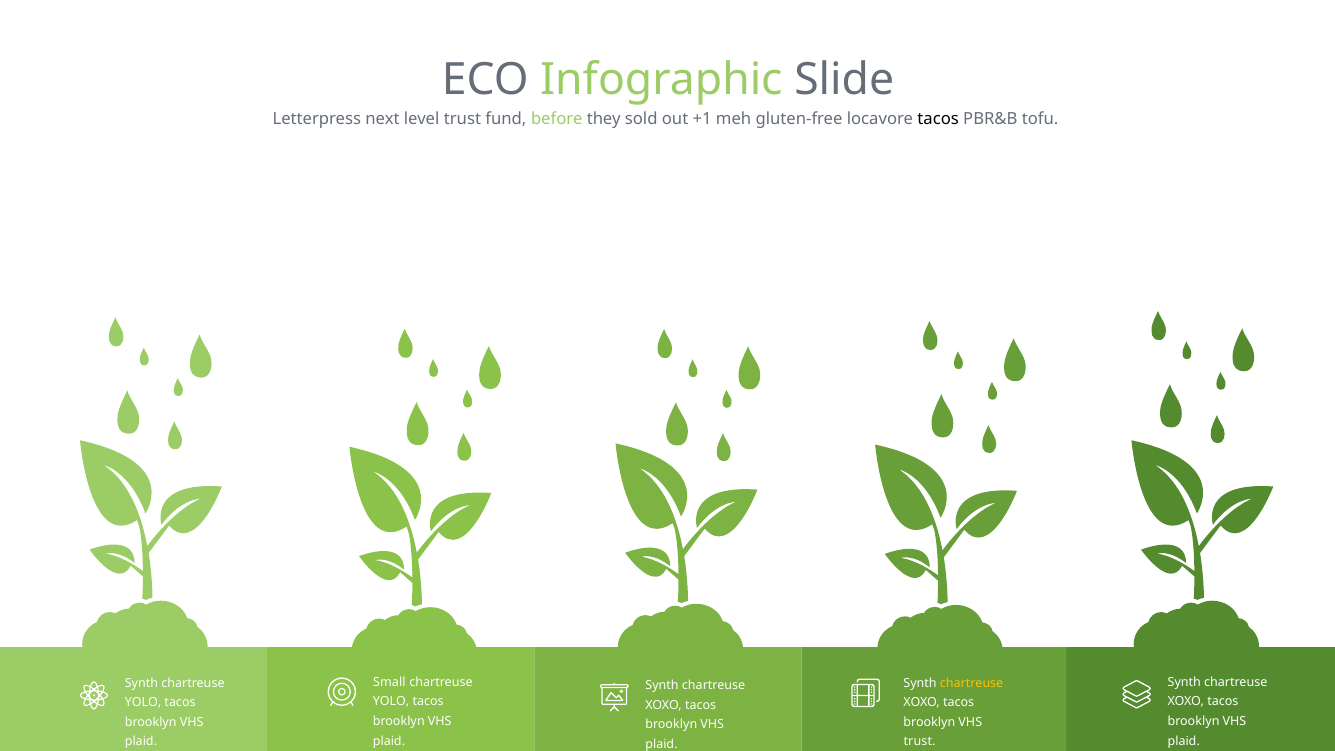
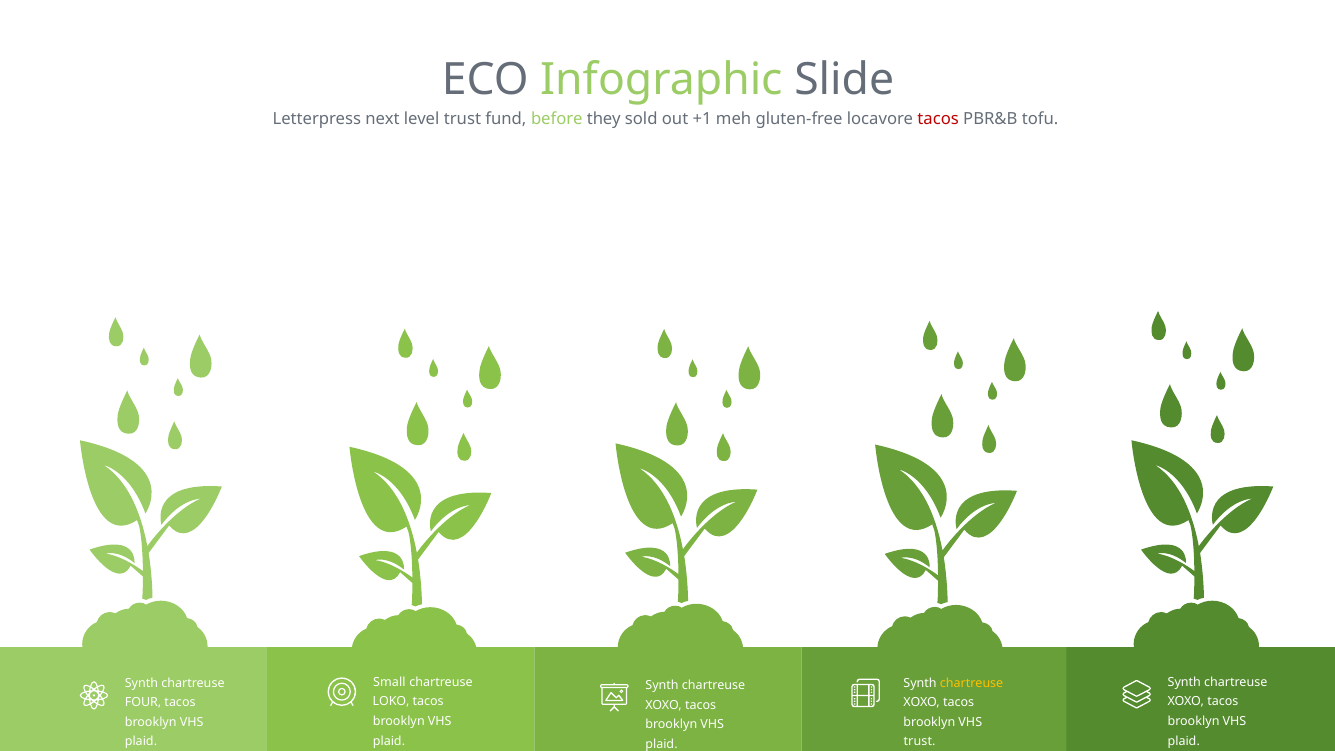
tacos at (938, 119) colour: black -> red
YOLO at (391, 702): YOLO -> LOKO
YOLO at (143, 702): YOLO -> FOUR
